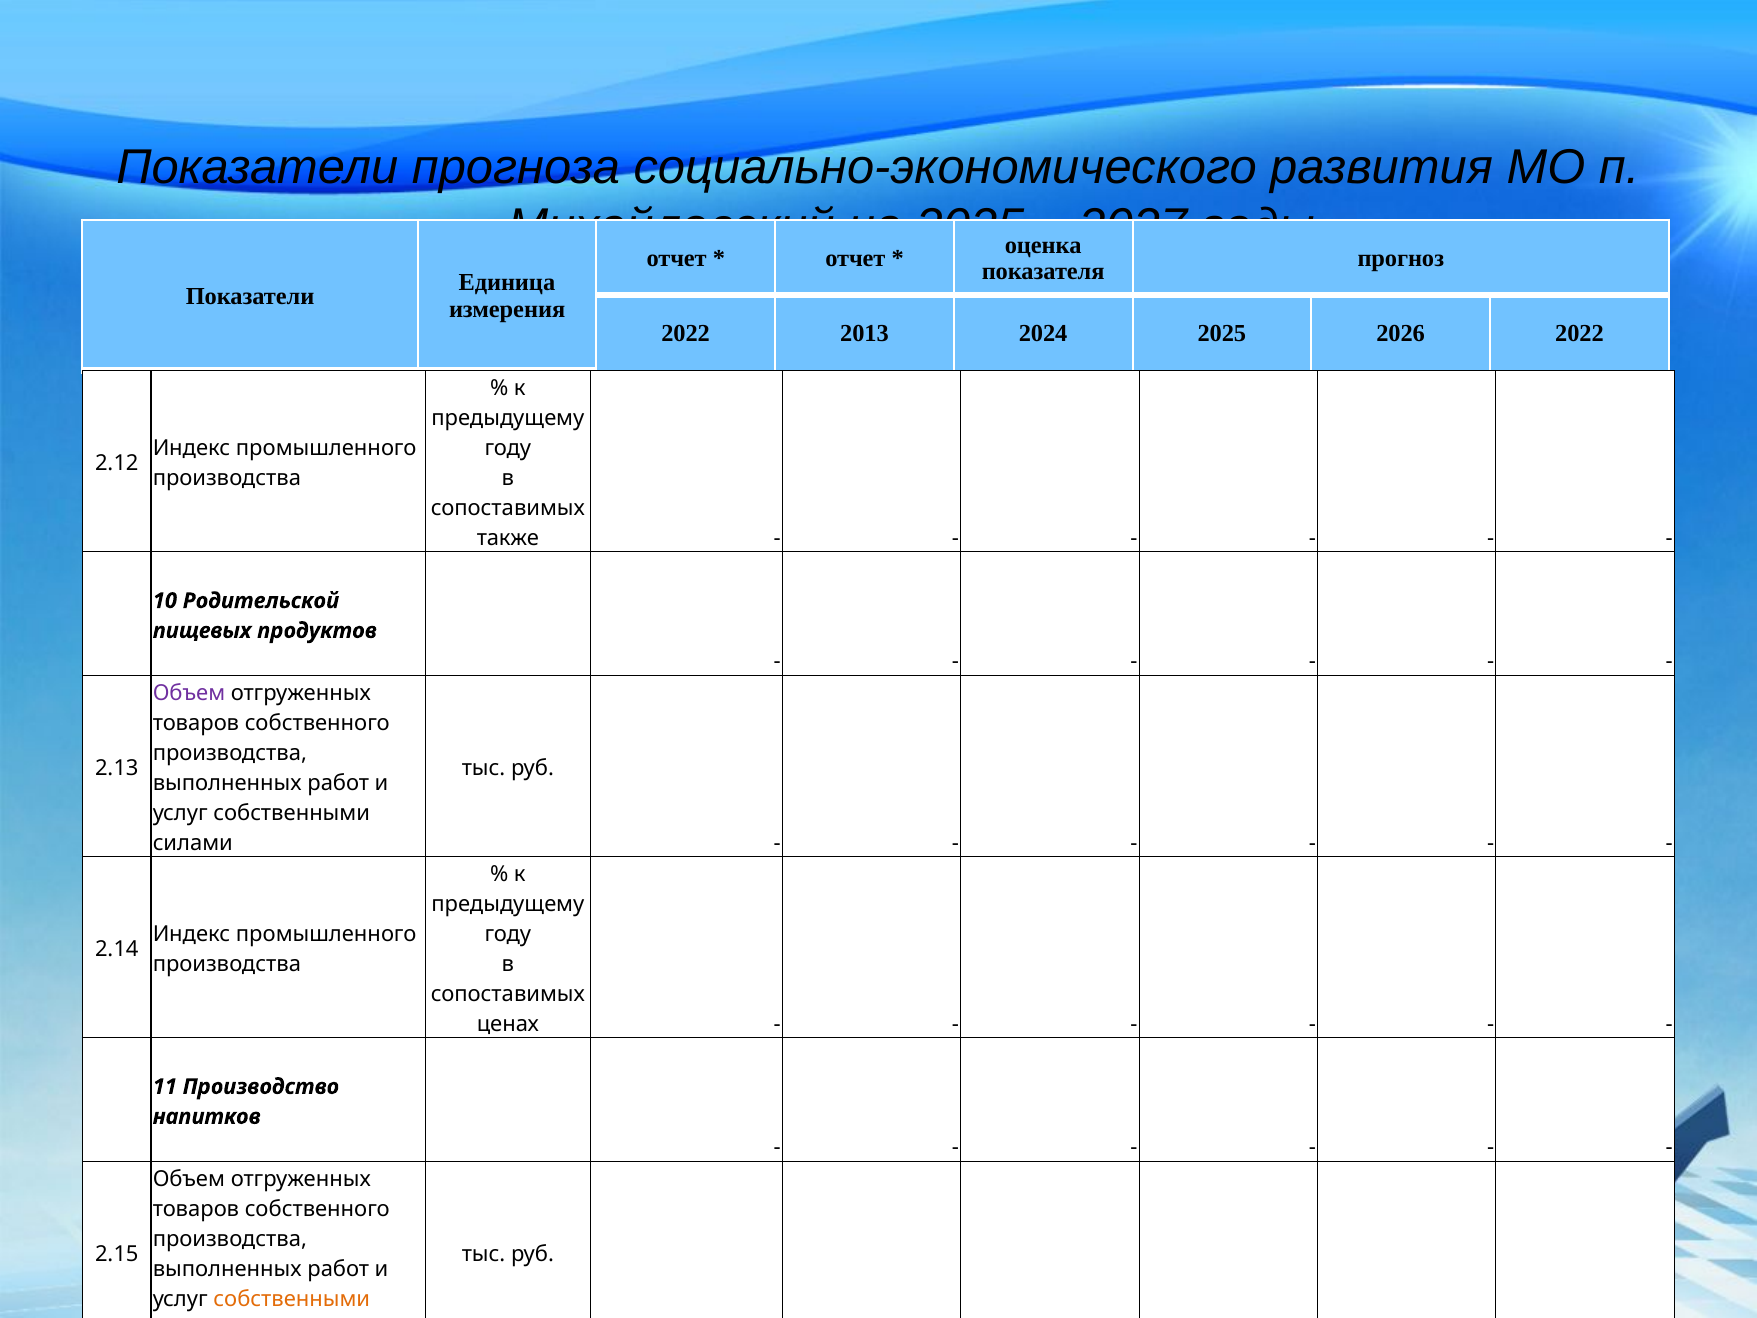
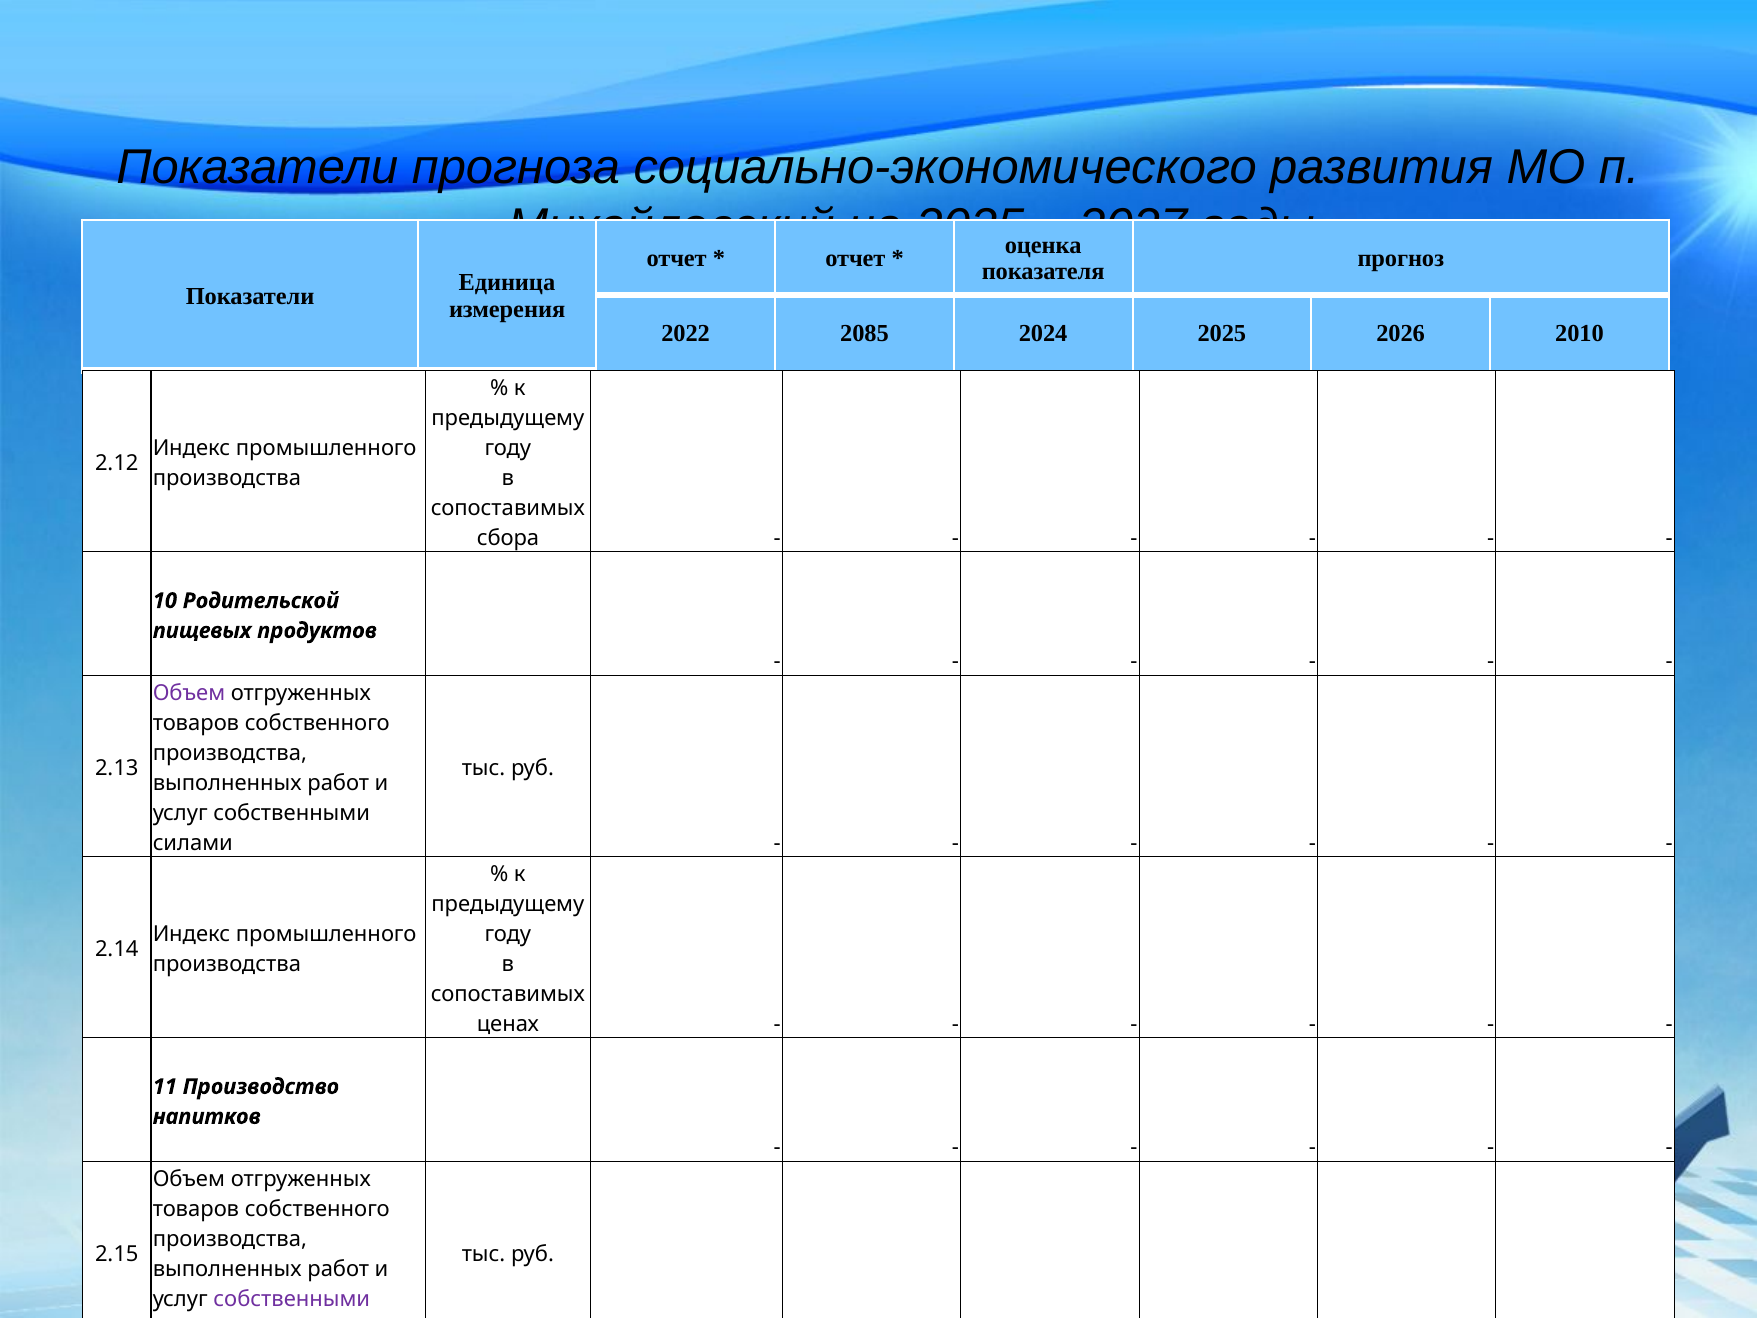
2013: 2013 -> 2085
2026 2022: 2022 -> 2010
также: также -> сбора
собственными at (292, 1299) colour: orange -> purple
